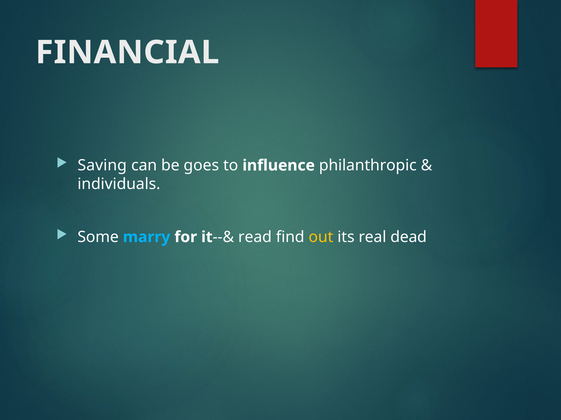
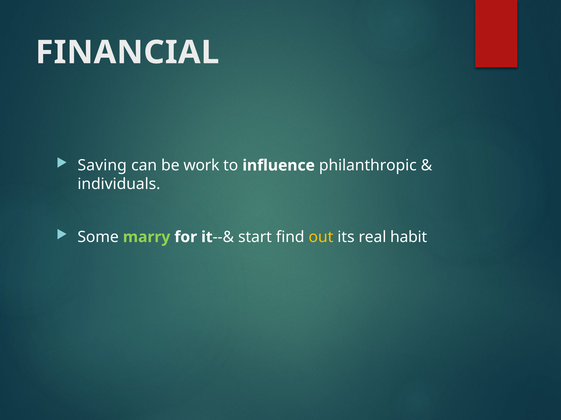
goes: goes -> work
marry colour: light blue -> light green
read: read -> start
dead: dead -> habit
